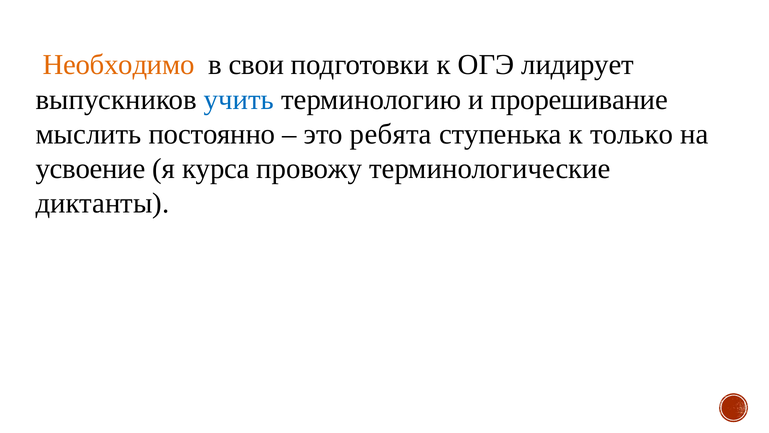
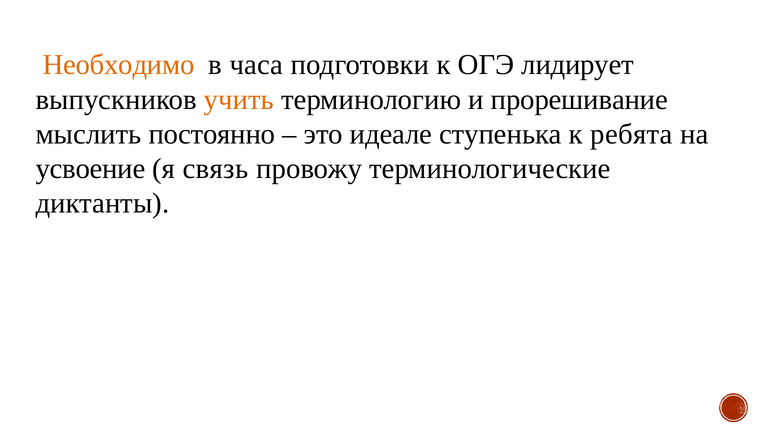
свои: свои -> часа
учить colour: blue -> orange
ребята: ребята -> идеале
только: только -> ребята
курса: курса -> связь
